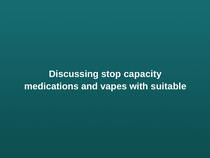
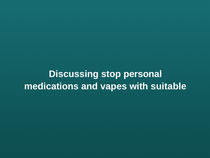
capacity: capacity -> personal
